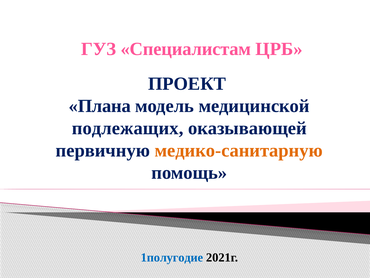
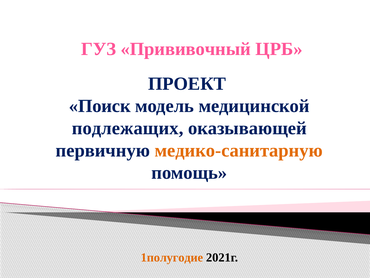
Специалистам: Специалистам -> Прививочный
Плана: Плана -> Поиск
1полугодие colour: blue -> orange
